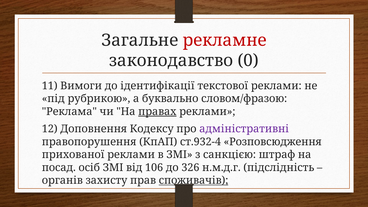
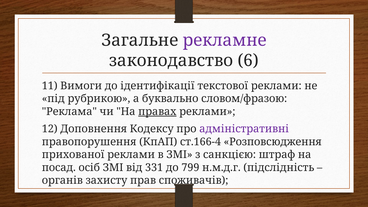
рекламне colour: red -> purple
0: 0 -> 6
ст.932-4: ст.932-4 -> ст.166-4
106: 106 -> 331
326: 326 -> 799
споживачів underline: present -> none
